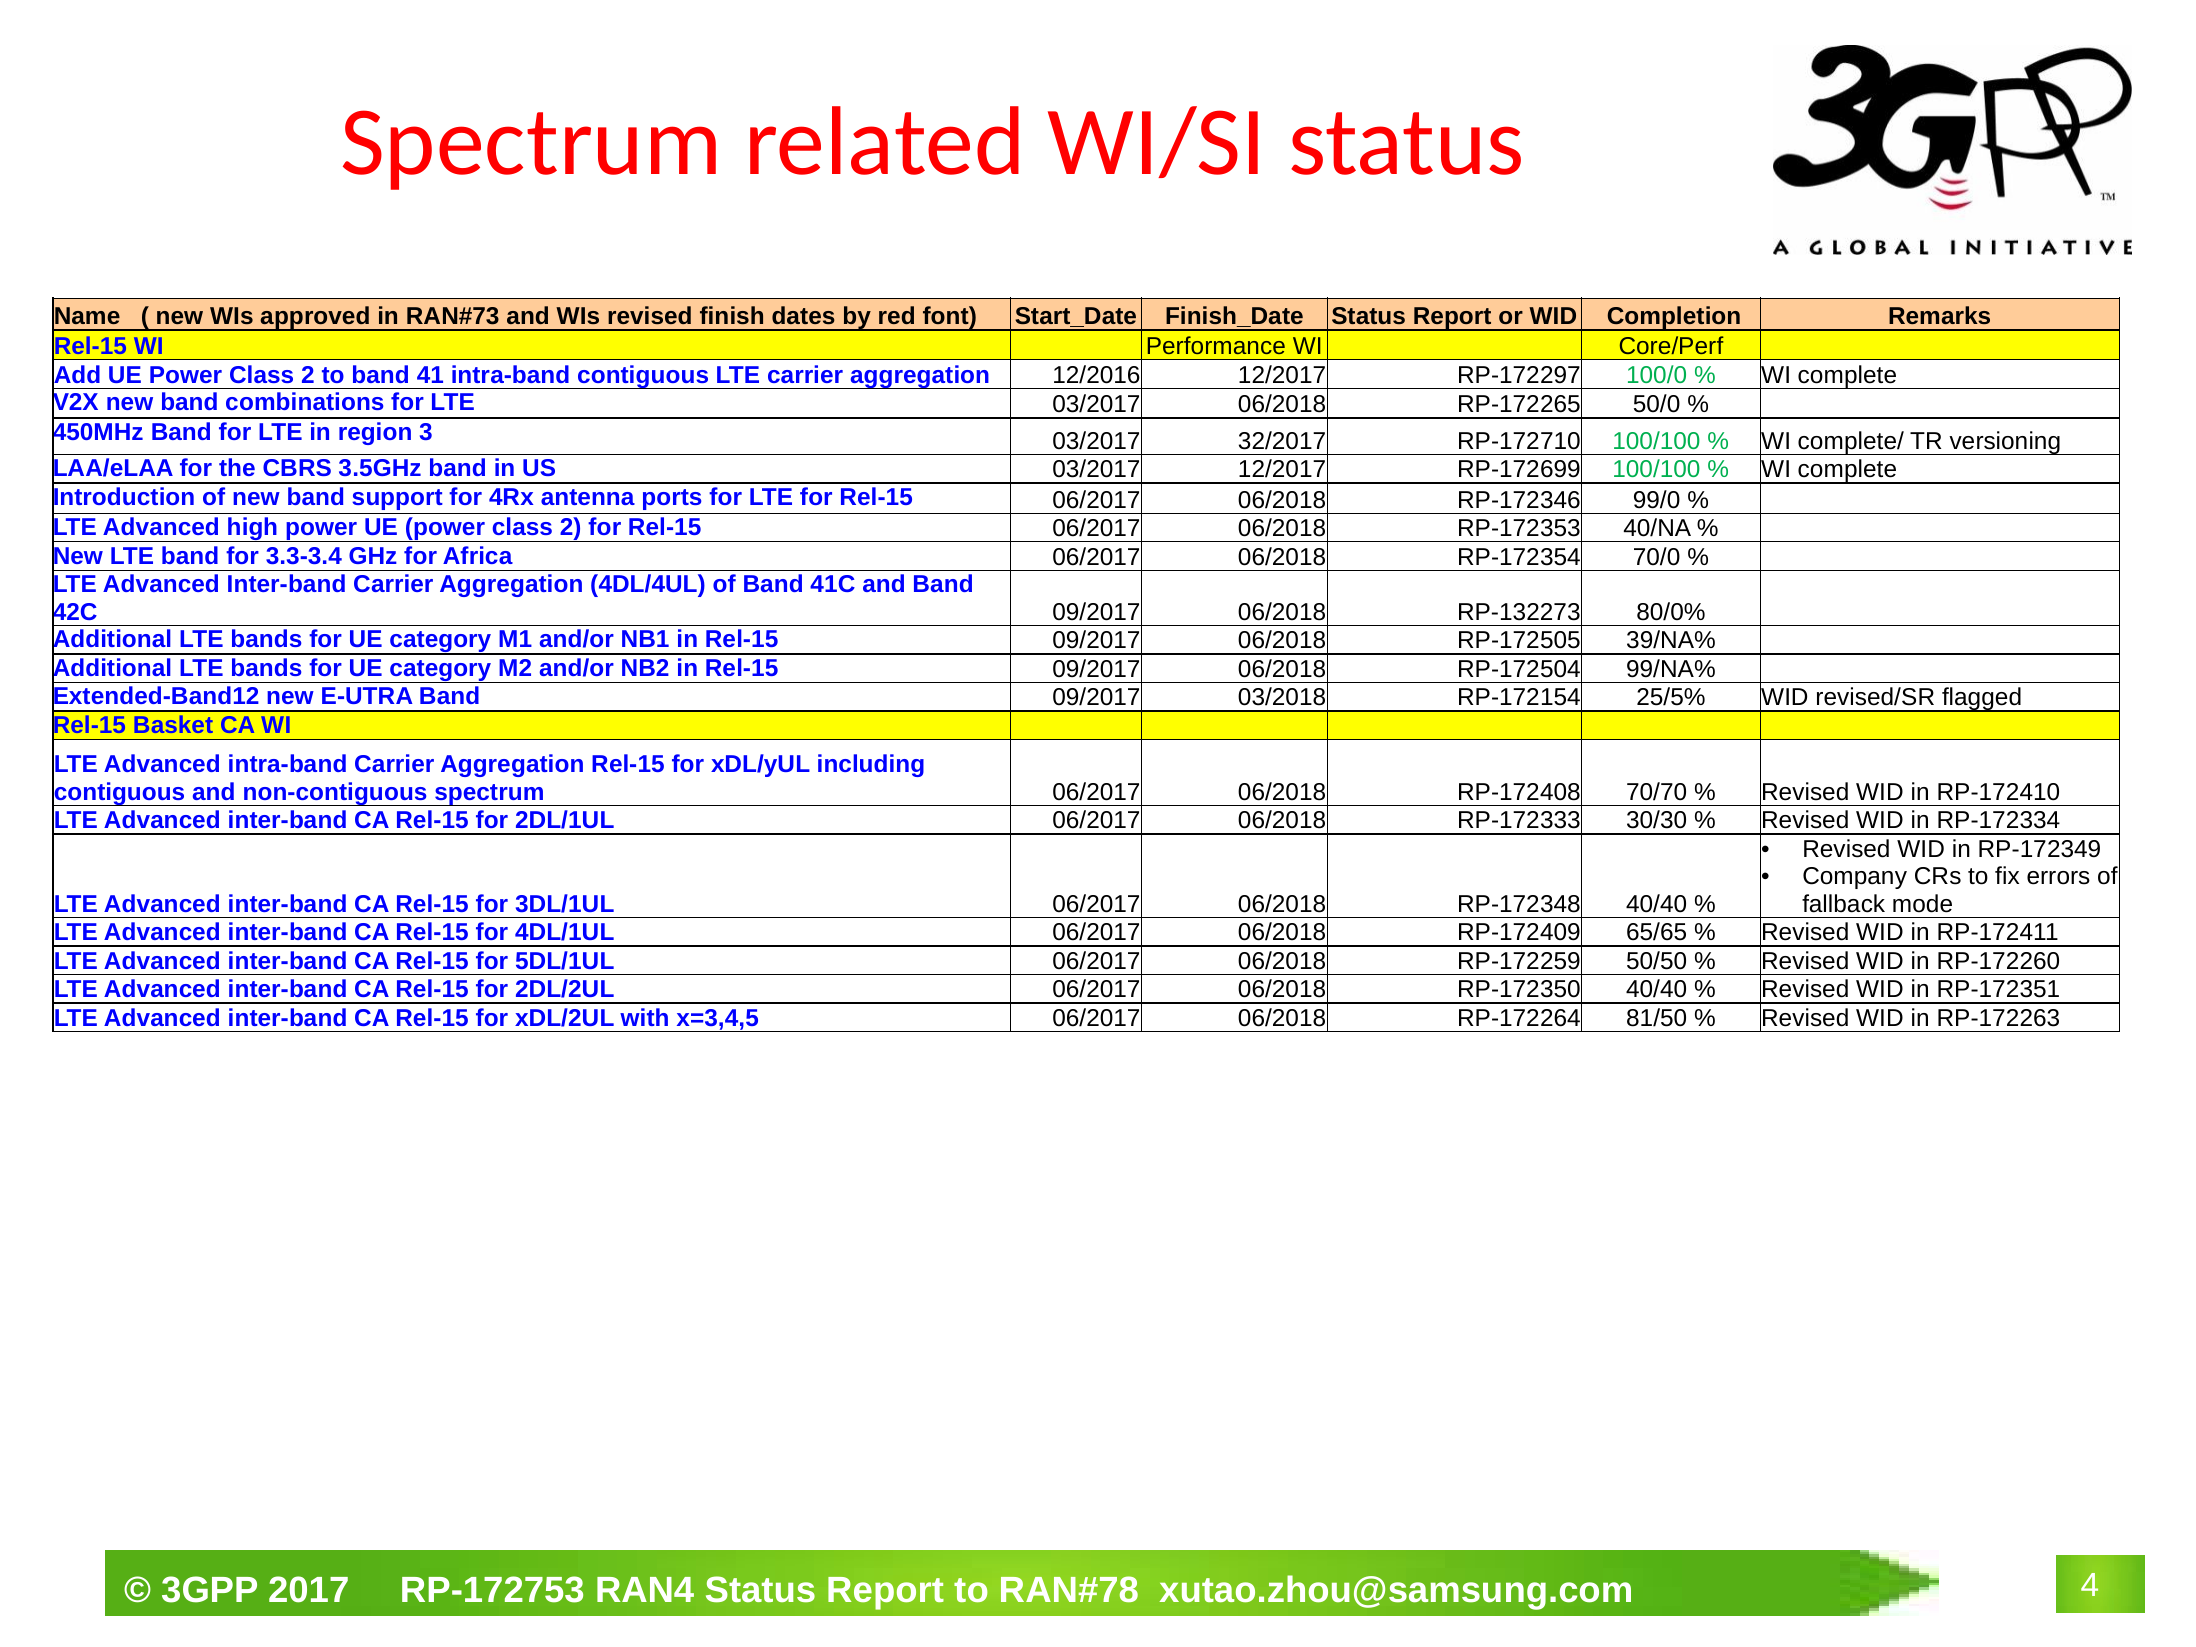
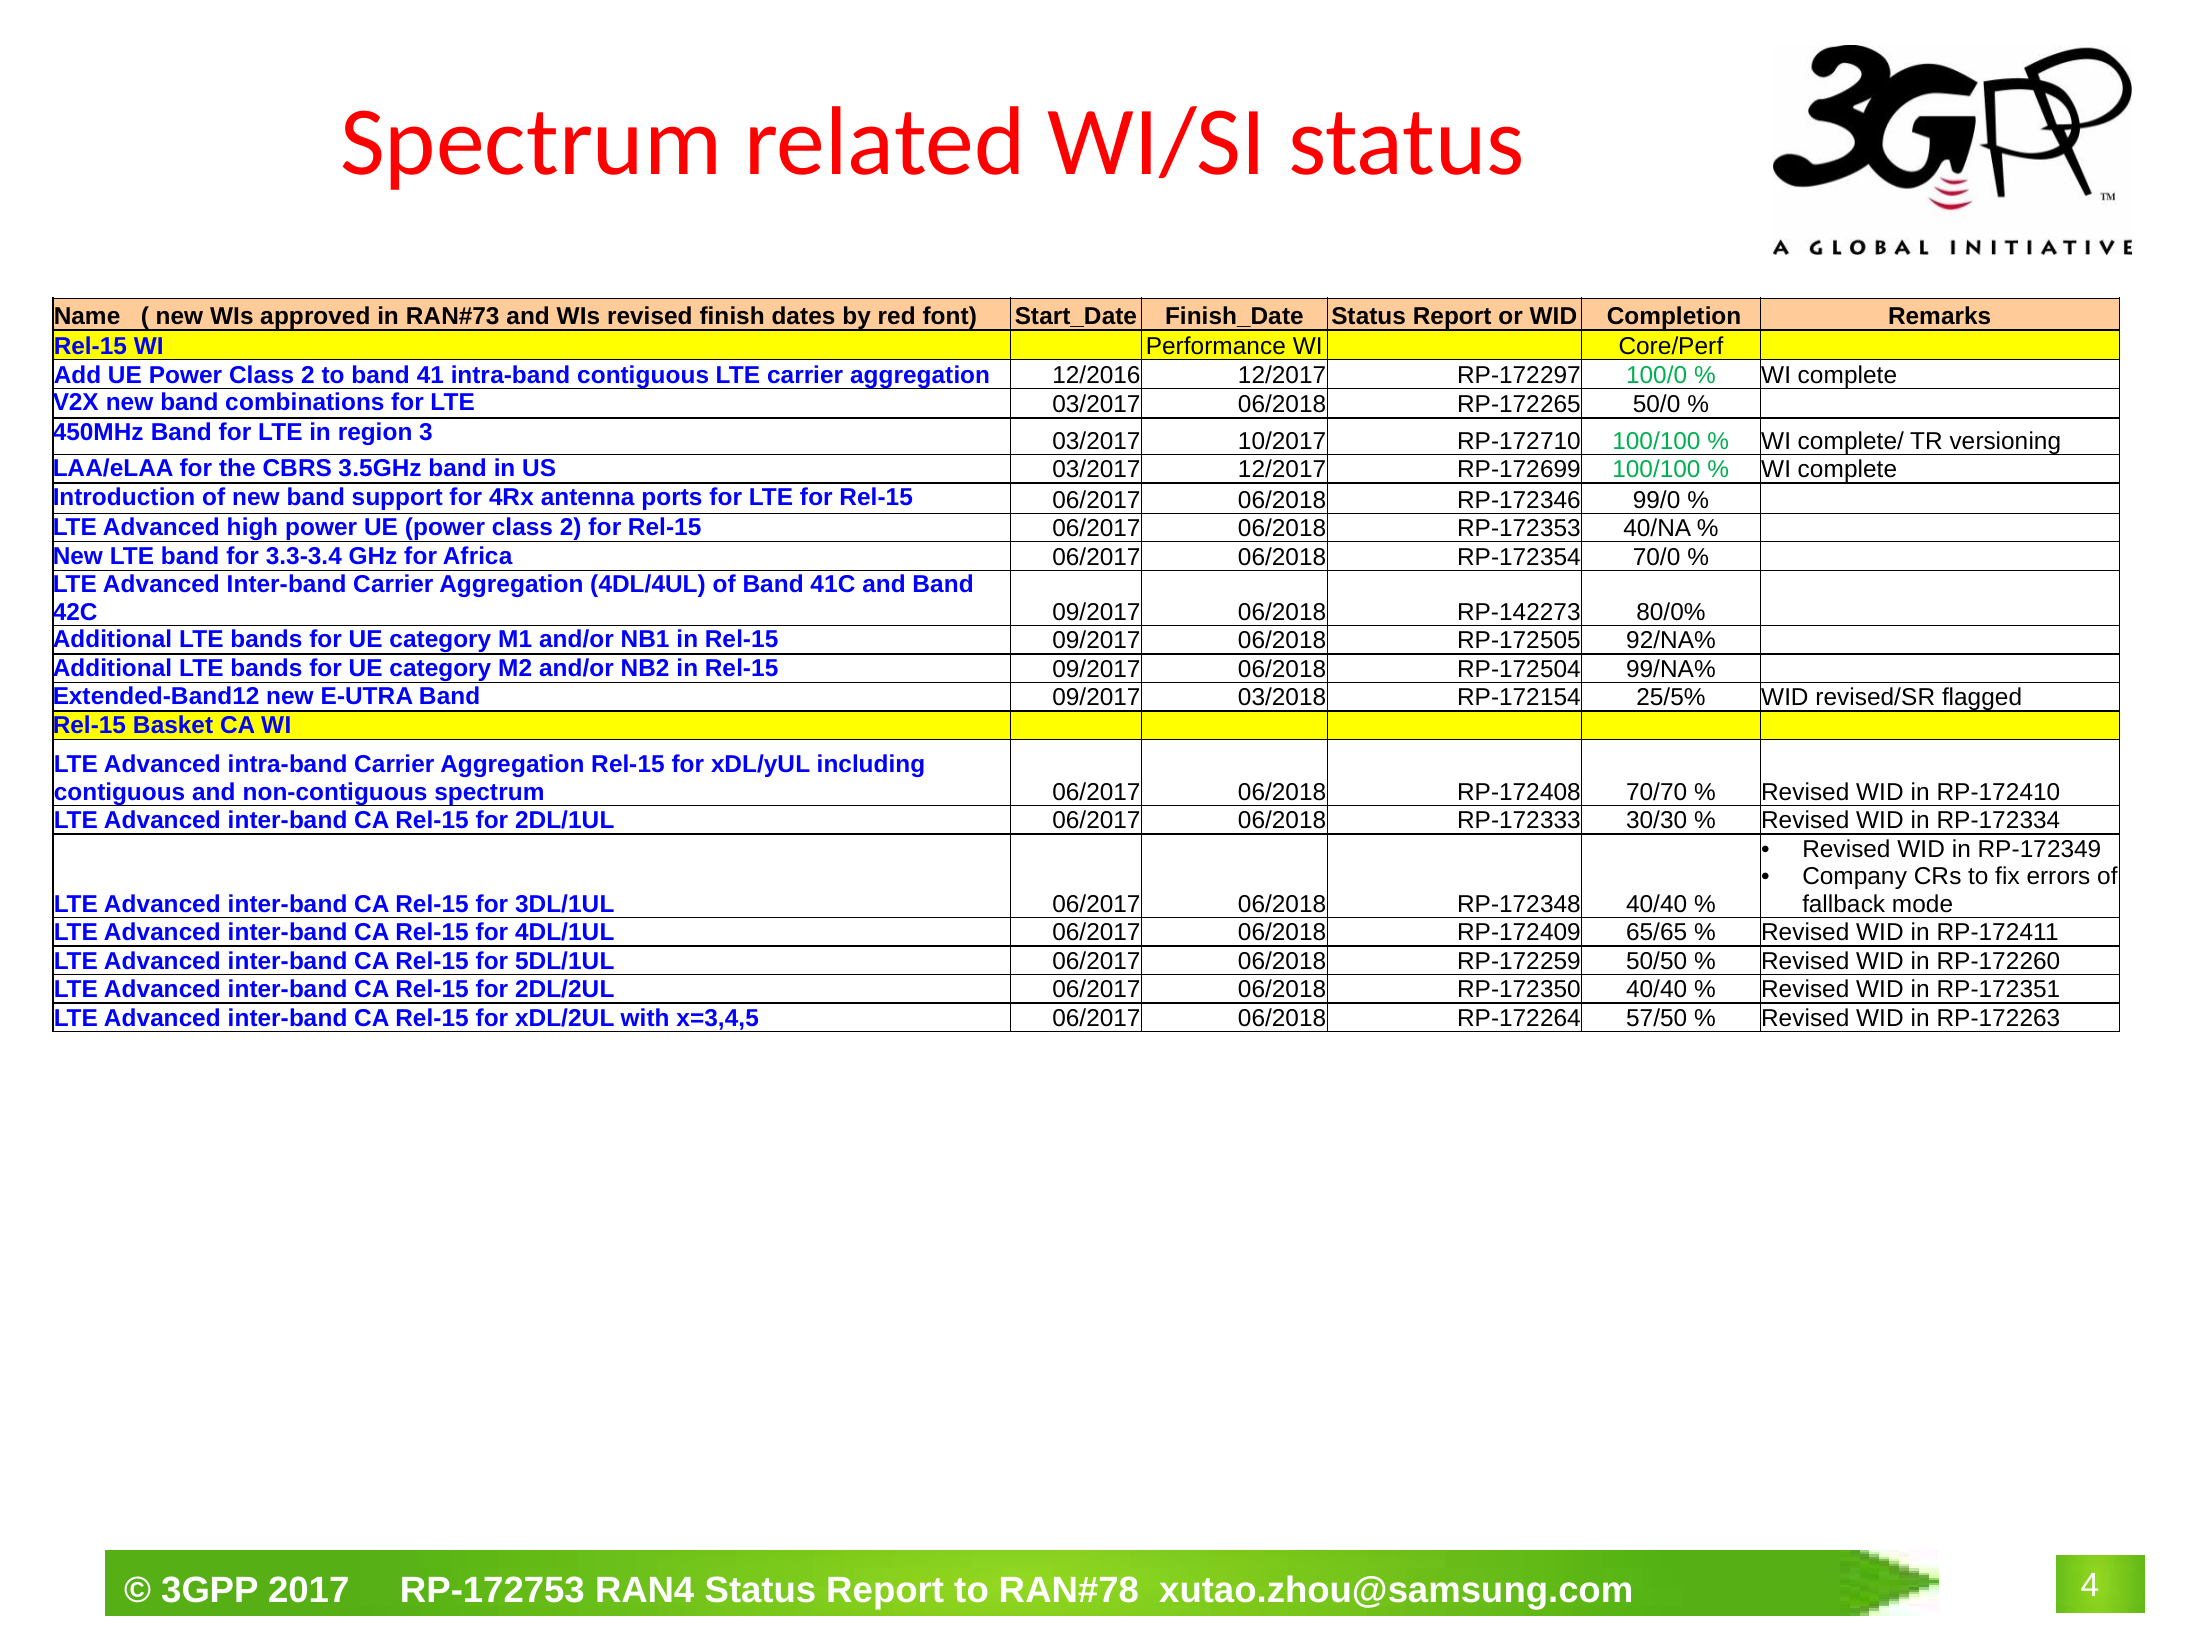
32/2017: 32/2017 -> 10/2017
RP-132273: RP-132273 -> RP-142273
39/NA%: 39/NA% -> 92/NA%
81/50: 81/50 -> 57/50
